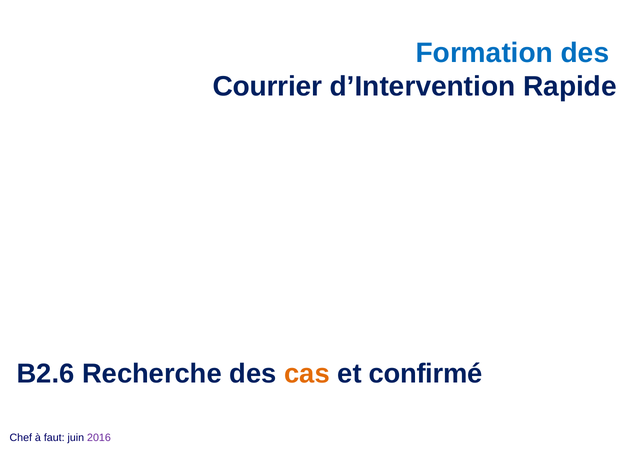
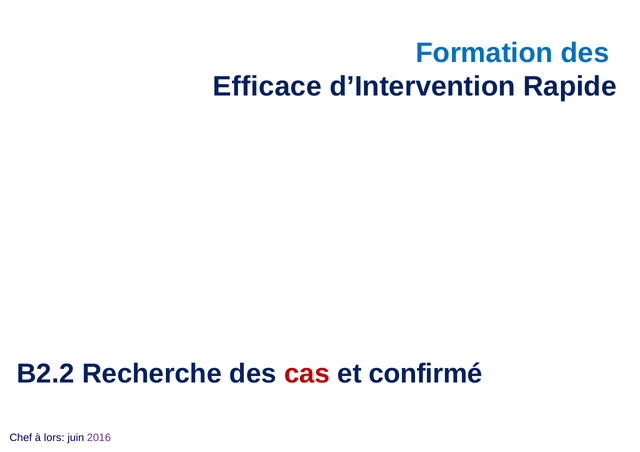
Courrier: Courrier -> Efficace
B2.6: B2.6 -> B2.2
cas colour: orange -> red
faut: faut -> lors
